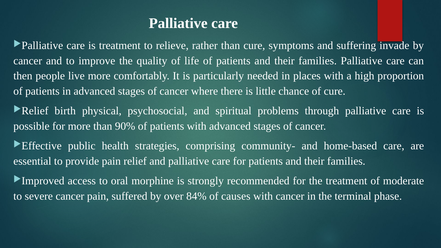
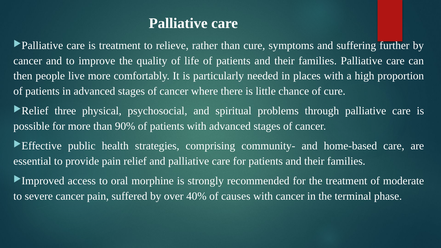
invade: invade -> further
birth: birth -> three
84%: 84% -> 40%
